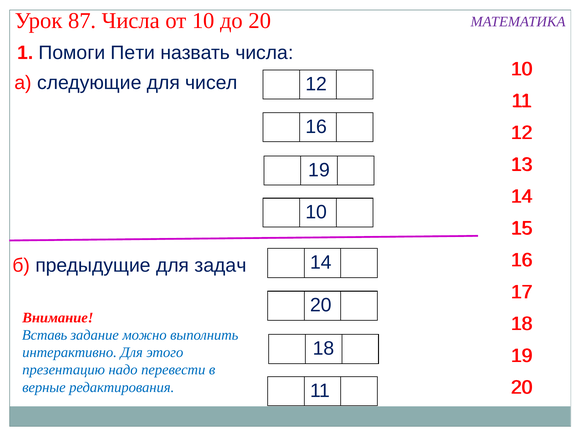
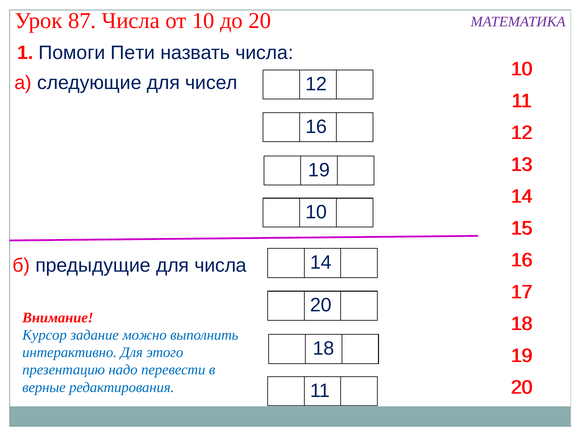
для задач: задач -> числа
Вставь: Вставь -> Курсор
